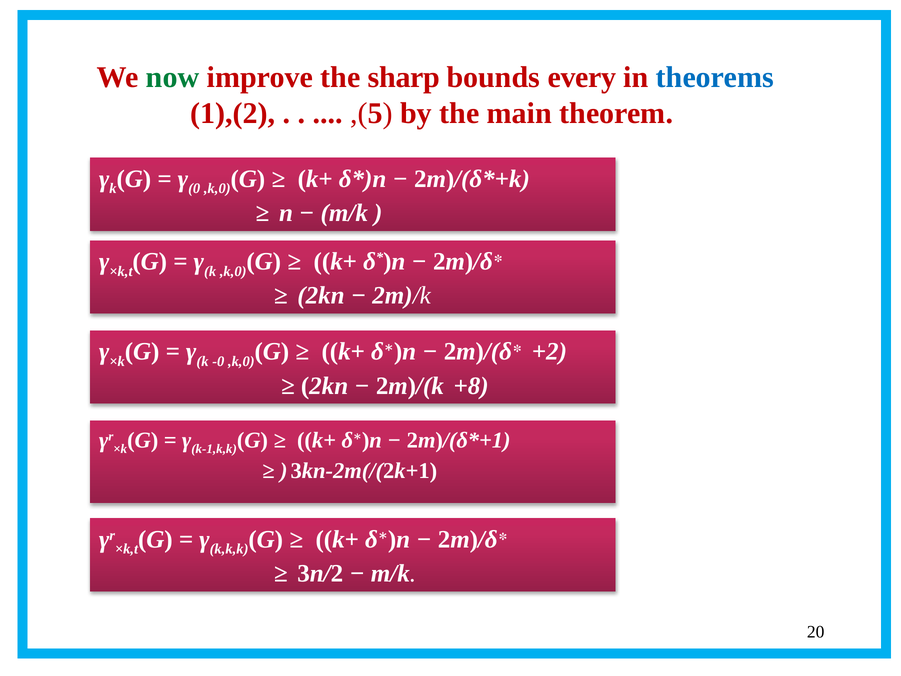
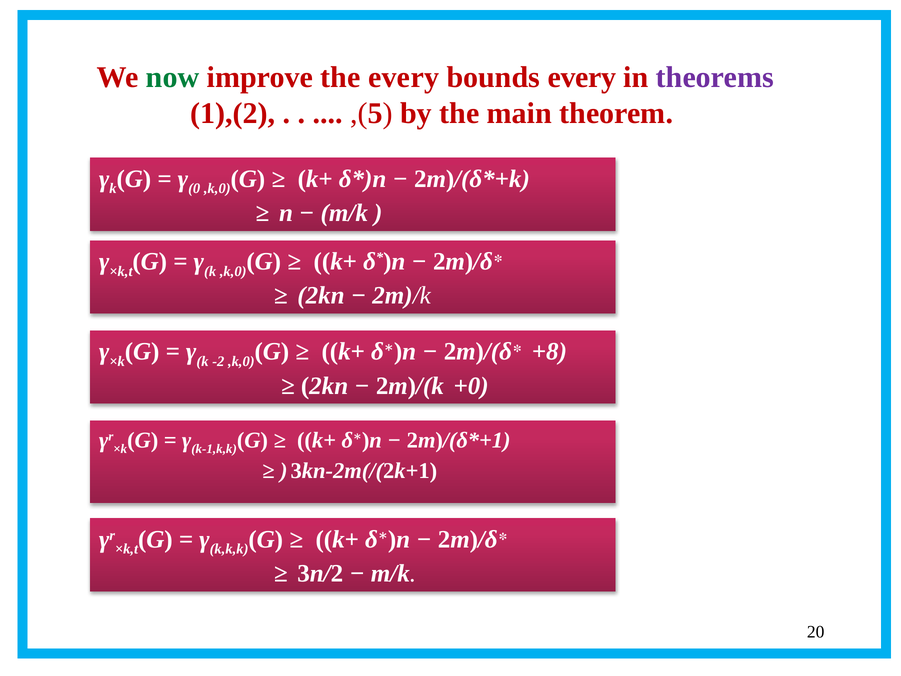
the sharp: sharp -> every
theorems colour: blue -> purple
-0: -0 -> -2
+2: +2 -> +8
+8: +8 -> +0
